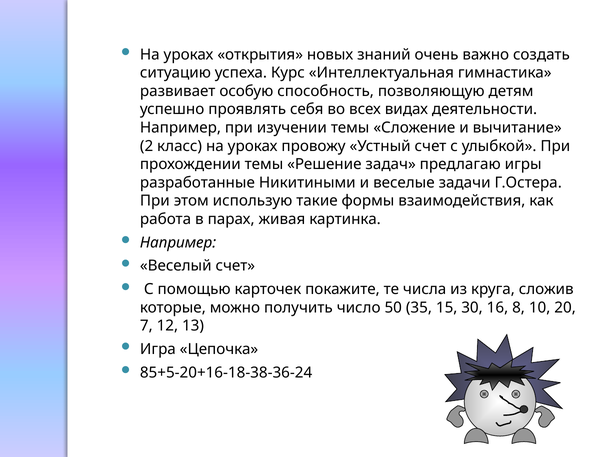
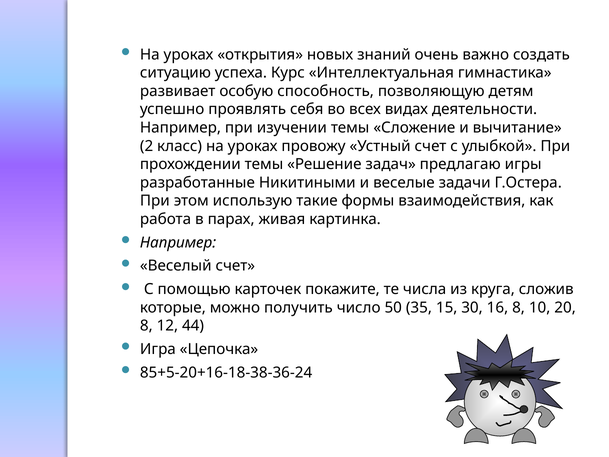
7 at (146, 326): 7 -> 8
13: 13 -> 44
